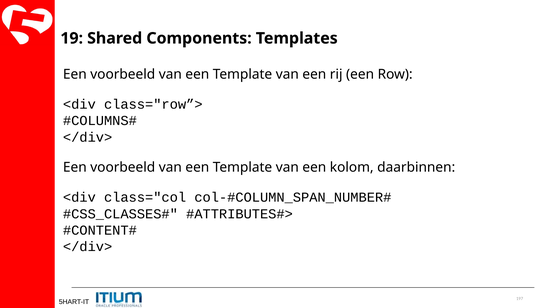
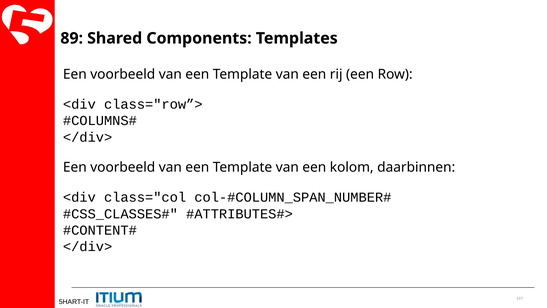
19: 19 -> 89
